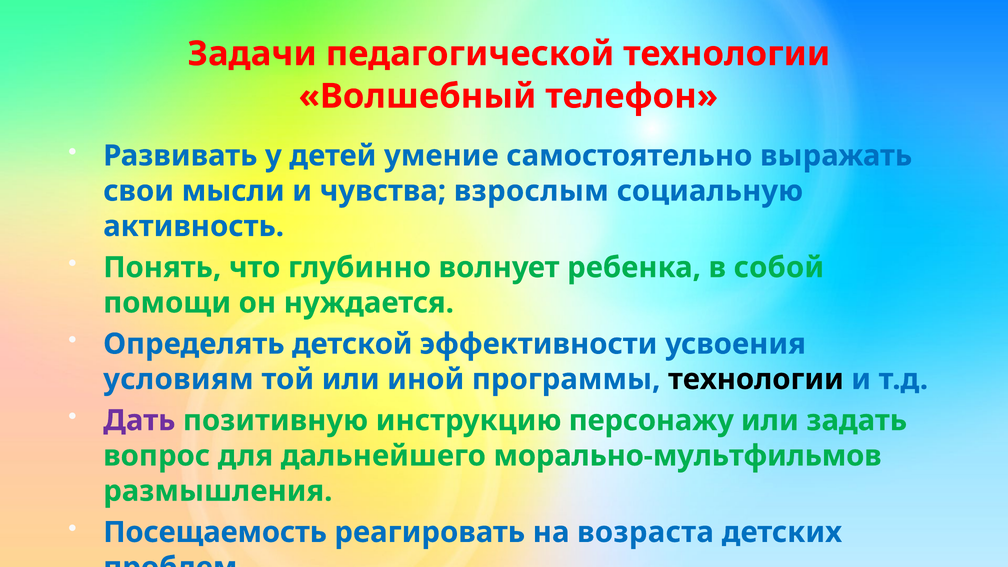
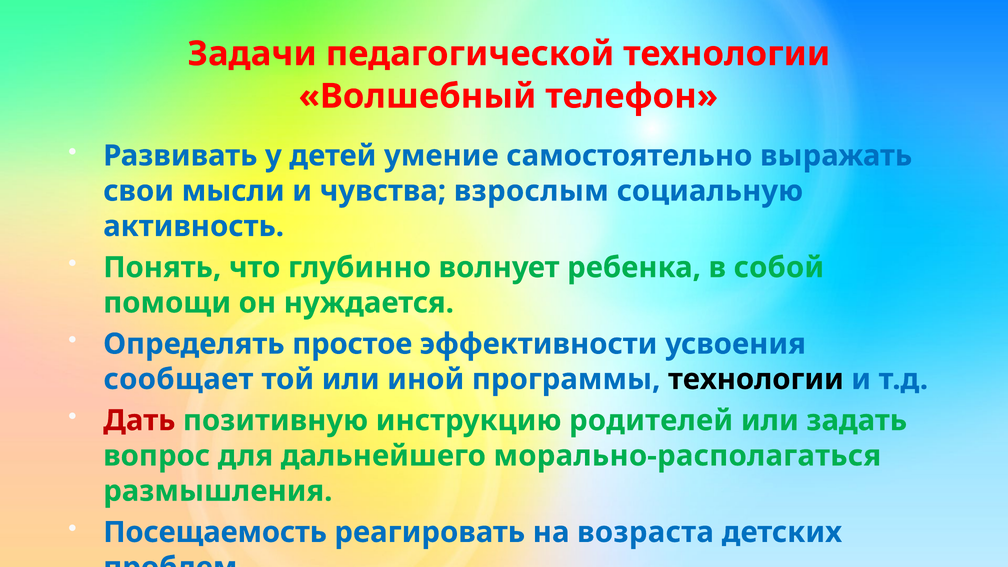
детской: детской -> простое
условиям: условиям -> сообщает
Дать colour: purple -> red
персонажу: персонажу -> родителей
морально-мультфильмов: морально-мультфильмов -> морально-располагаться
